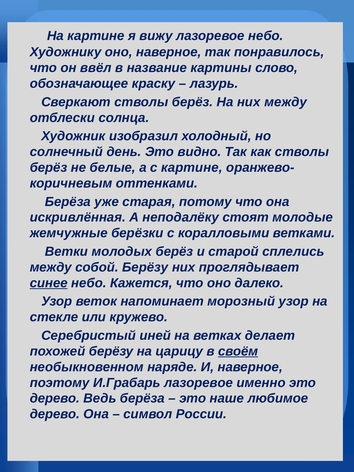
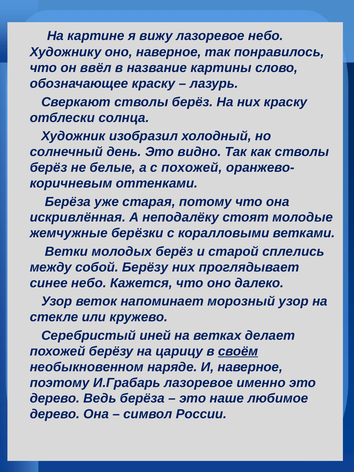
них между: между -> краску
с картине: картине -> похожей
синее underline: present -> none
